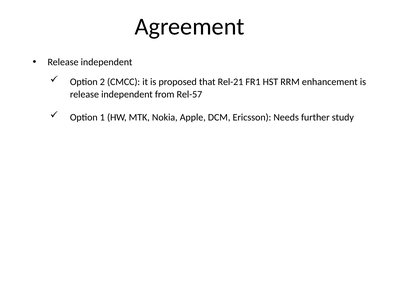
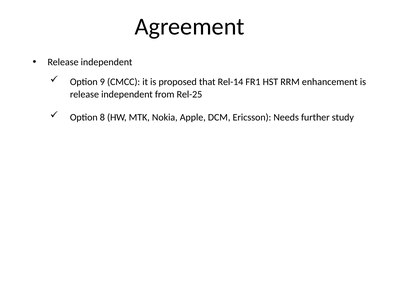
2: 2 -> 9
Rel-21: Rel-21 -> Rel-14
Rel-57: Rel-57 -> Rel-25
1: 1 -> 8
